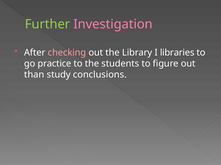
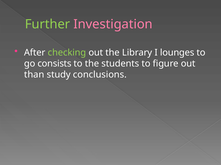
checking colour: pink -> light green
libraries: libraries -> lounges
practice: practice -> consists
